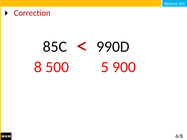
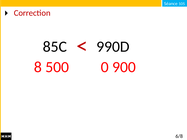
5: 5 -> 0
